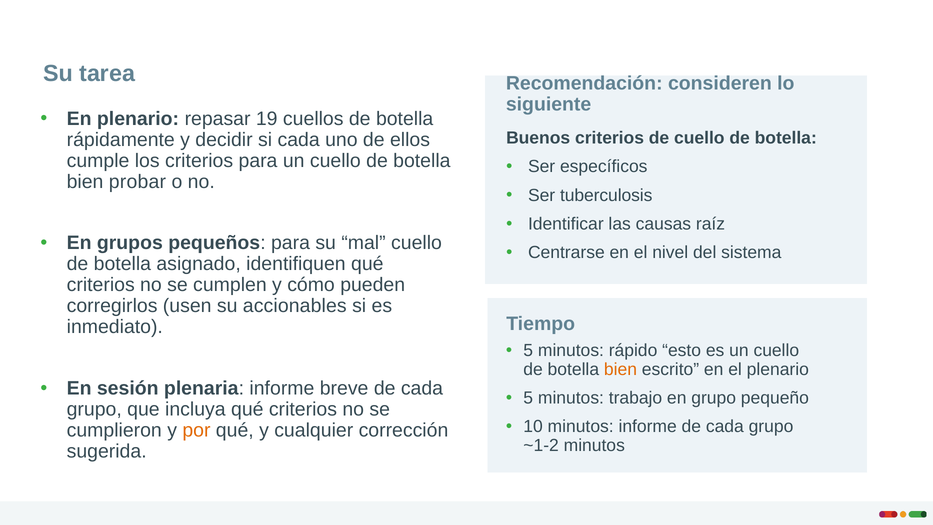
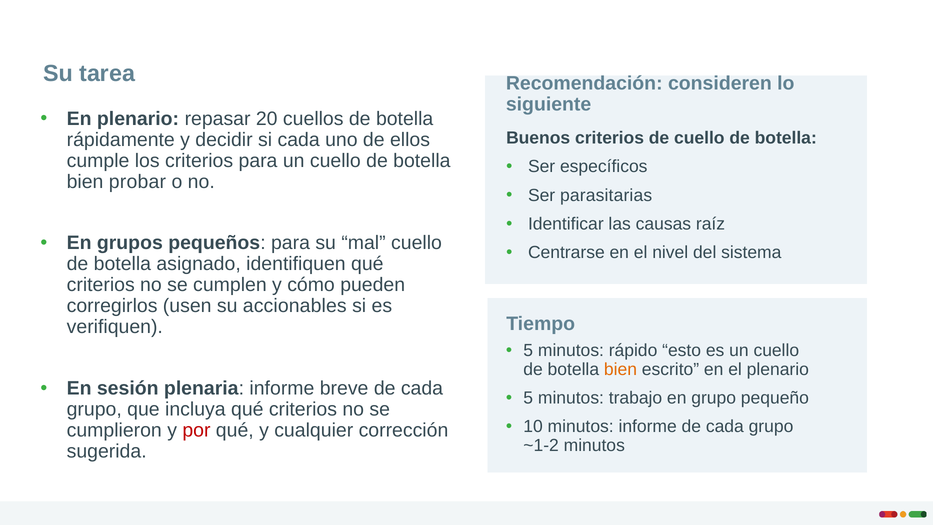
19: 19 -> 20
tuberculosis: tuberculosis -> parasitarias
inmediato: inmediato -> verifiquen
por colour: orange -> red
